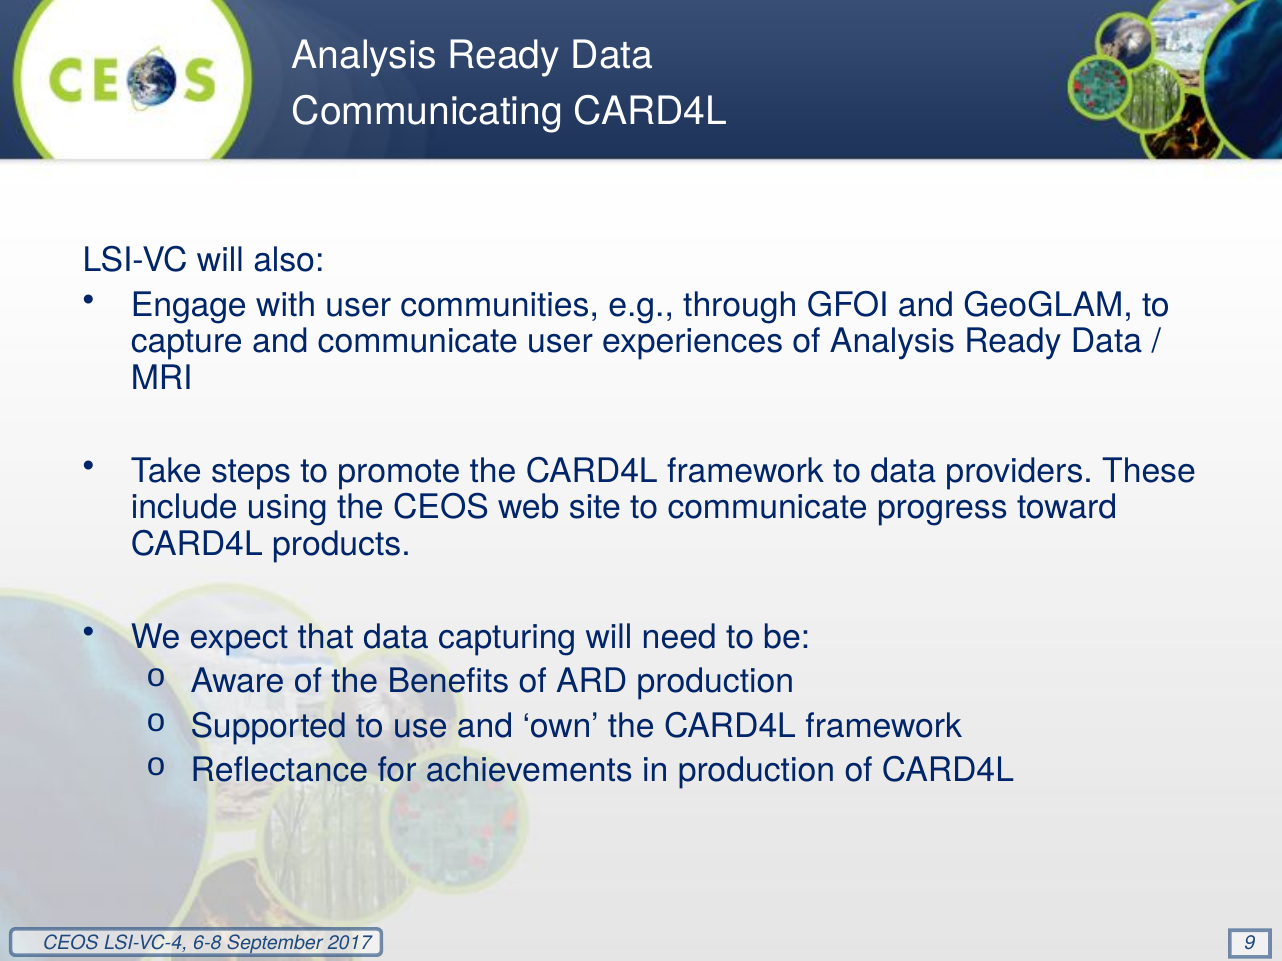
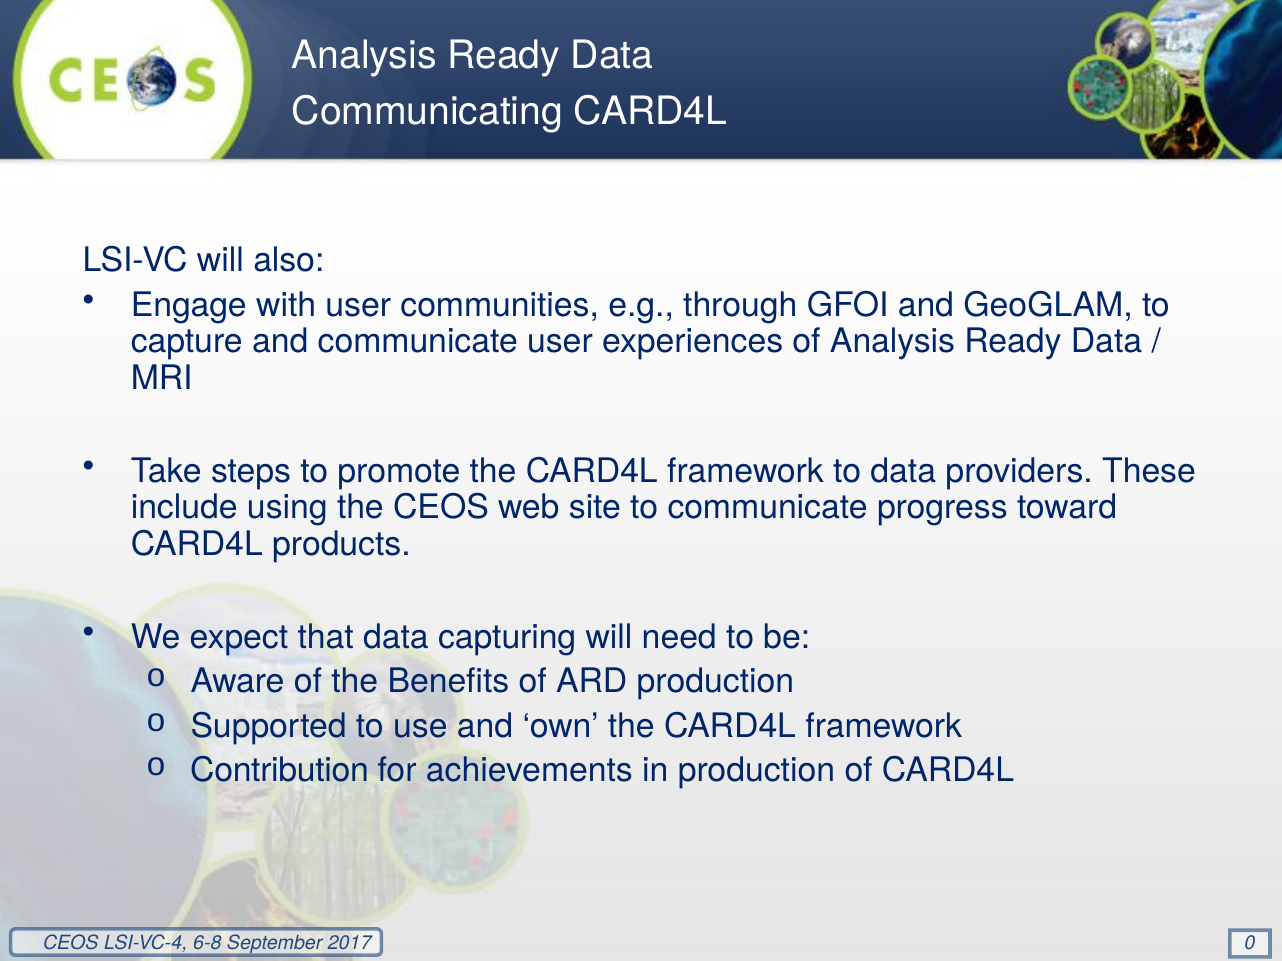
Reflectance: Reflectance -> Contribution
9: 9 -> 0
